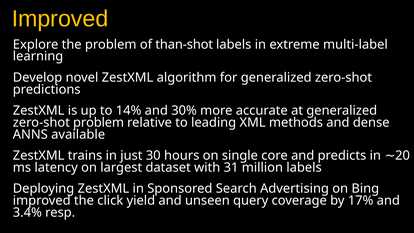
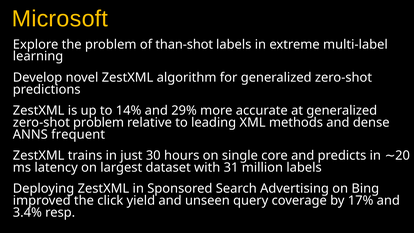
Improved at (60, 19): Improved -> Microsoft
30%: 30% -> 29%
available: available -> frequent
